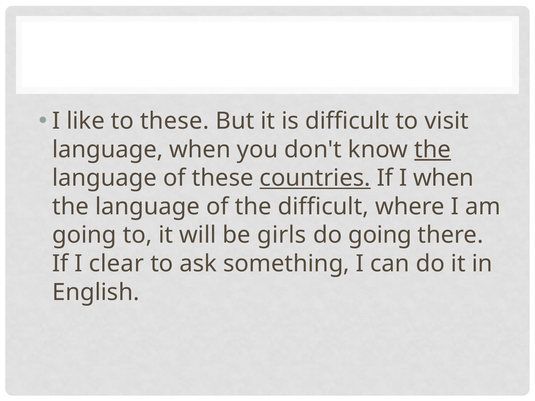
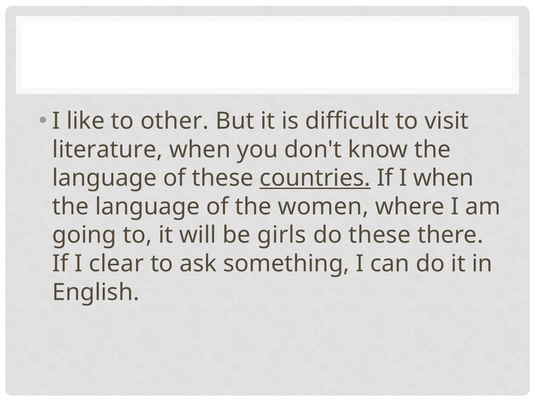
to these: these -> other
language at (108, 150): language -> literature
the at (433, 150) underline: present -> none
the difficult: difficult -> women
do going: going -> these
